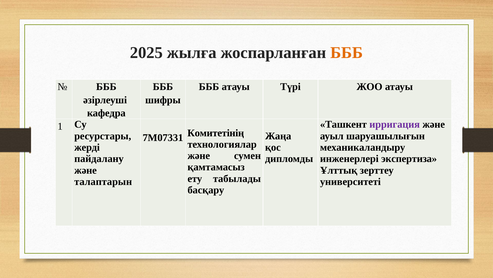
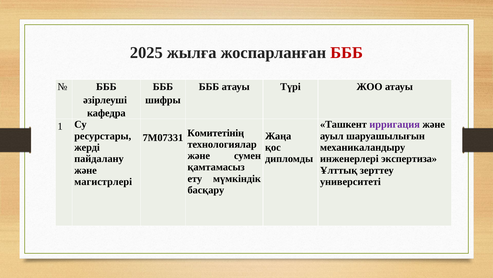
БББ at (347, 53) colour: orange -> red
табылады: табылады -> мүмкіндік
талаптарын: талаптарын -> магистрлері
